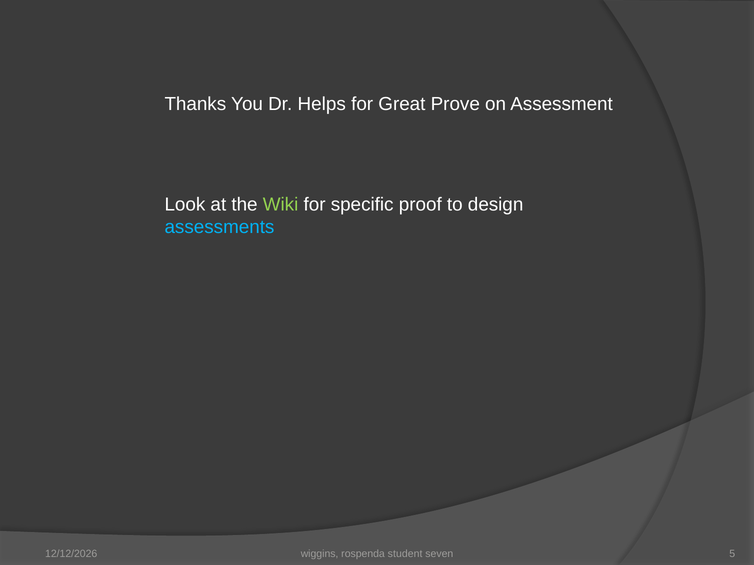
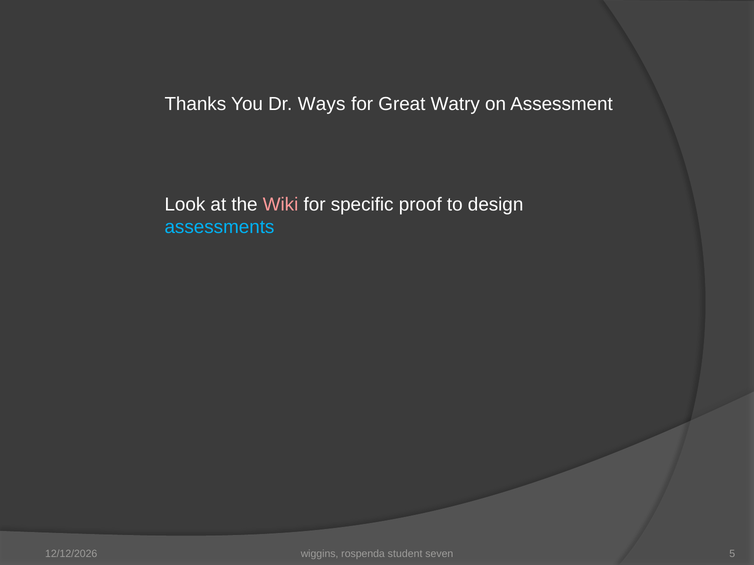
Helps: Helps -> Ways
Prove: Prove -> Watry
Wiki colour: light green -> pink
